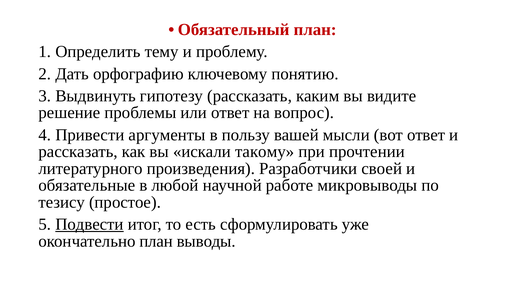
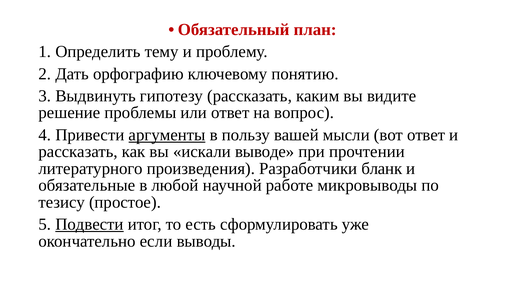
аргументы underline: none -> present
такому: такому -> выводе
своей: своей -> бланк
окончательно план: план -> если
